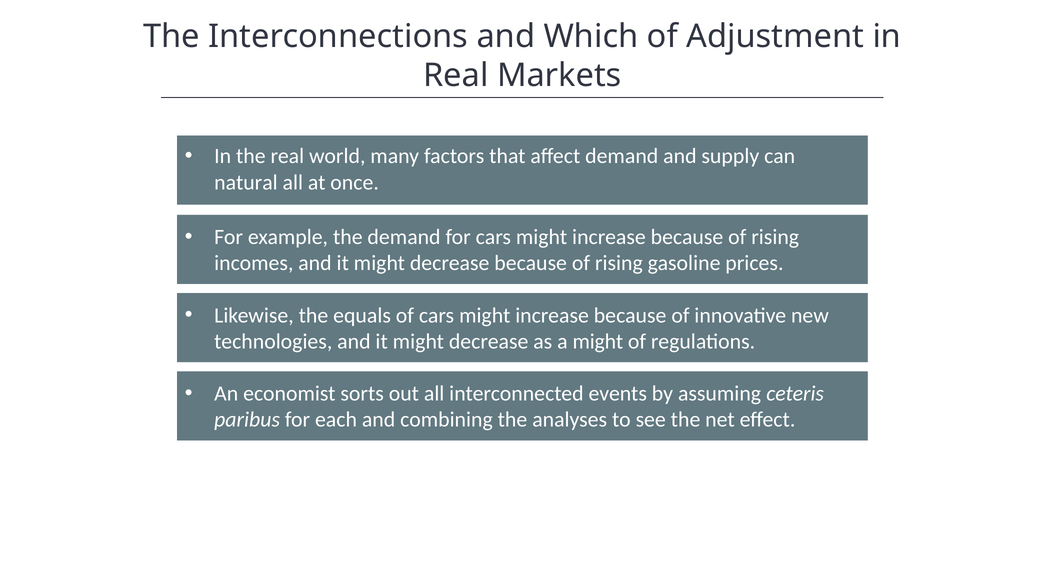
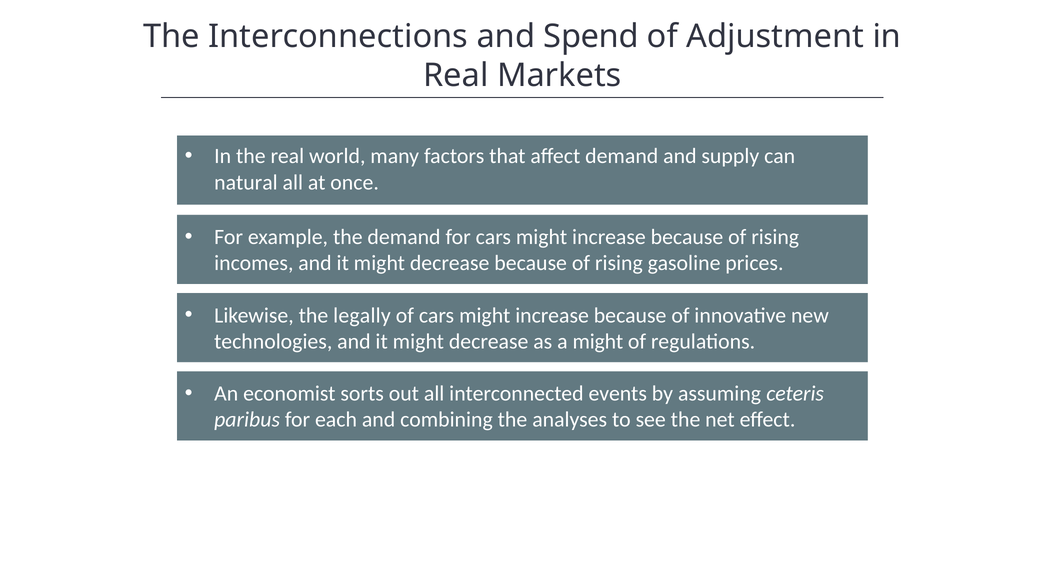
Which: Which -> Spend
equals: equals -> legally
